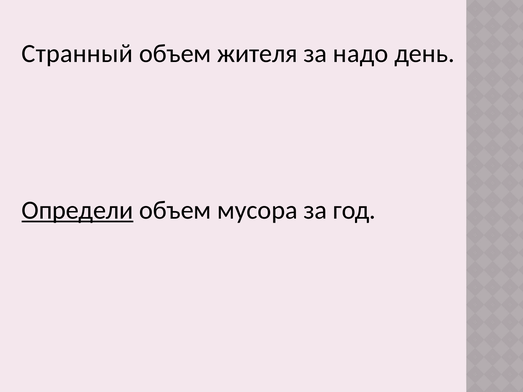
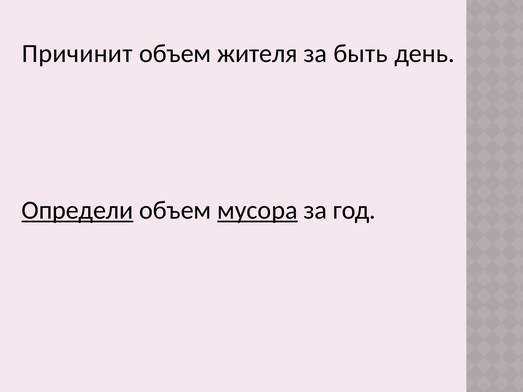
Странный: Странный -> Причинит
надо: надо -> быть
мусора underline: none -> present
